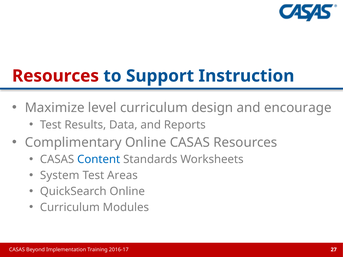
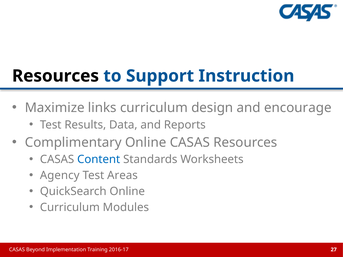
Resources at (55, 76) colour: red -> black
level: level -> links
System: System -> Agency
